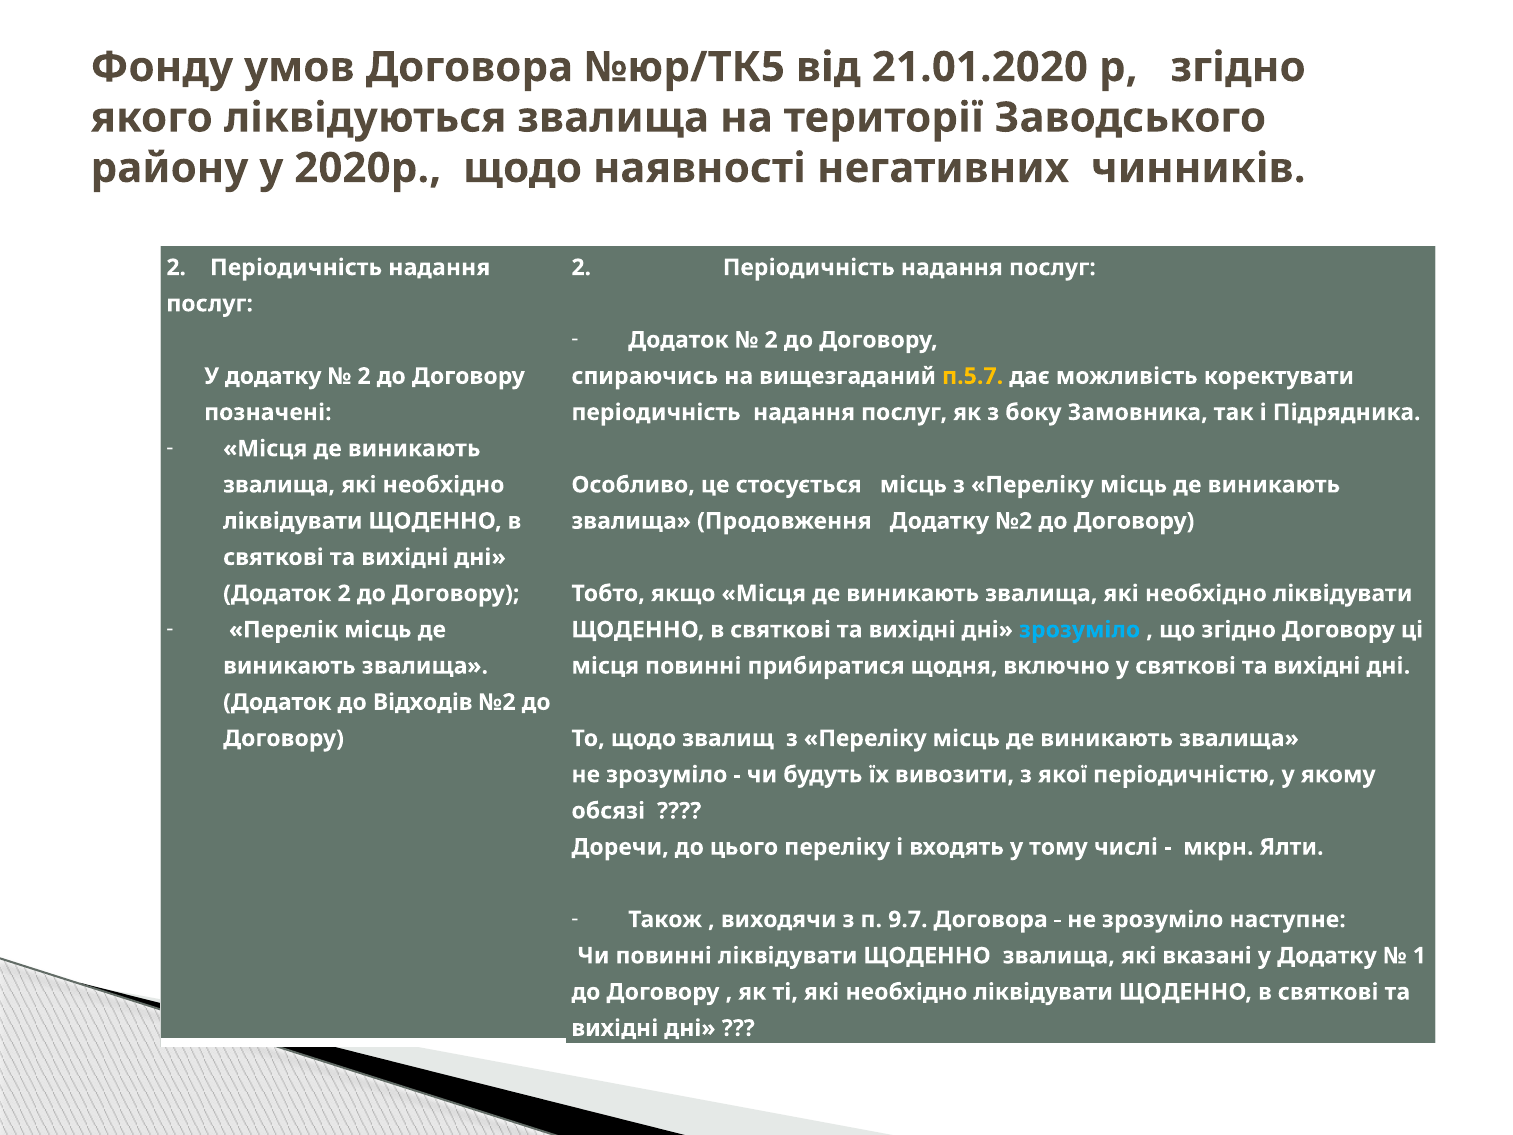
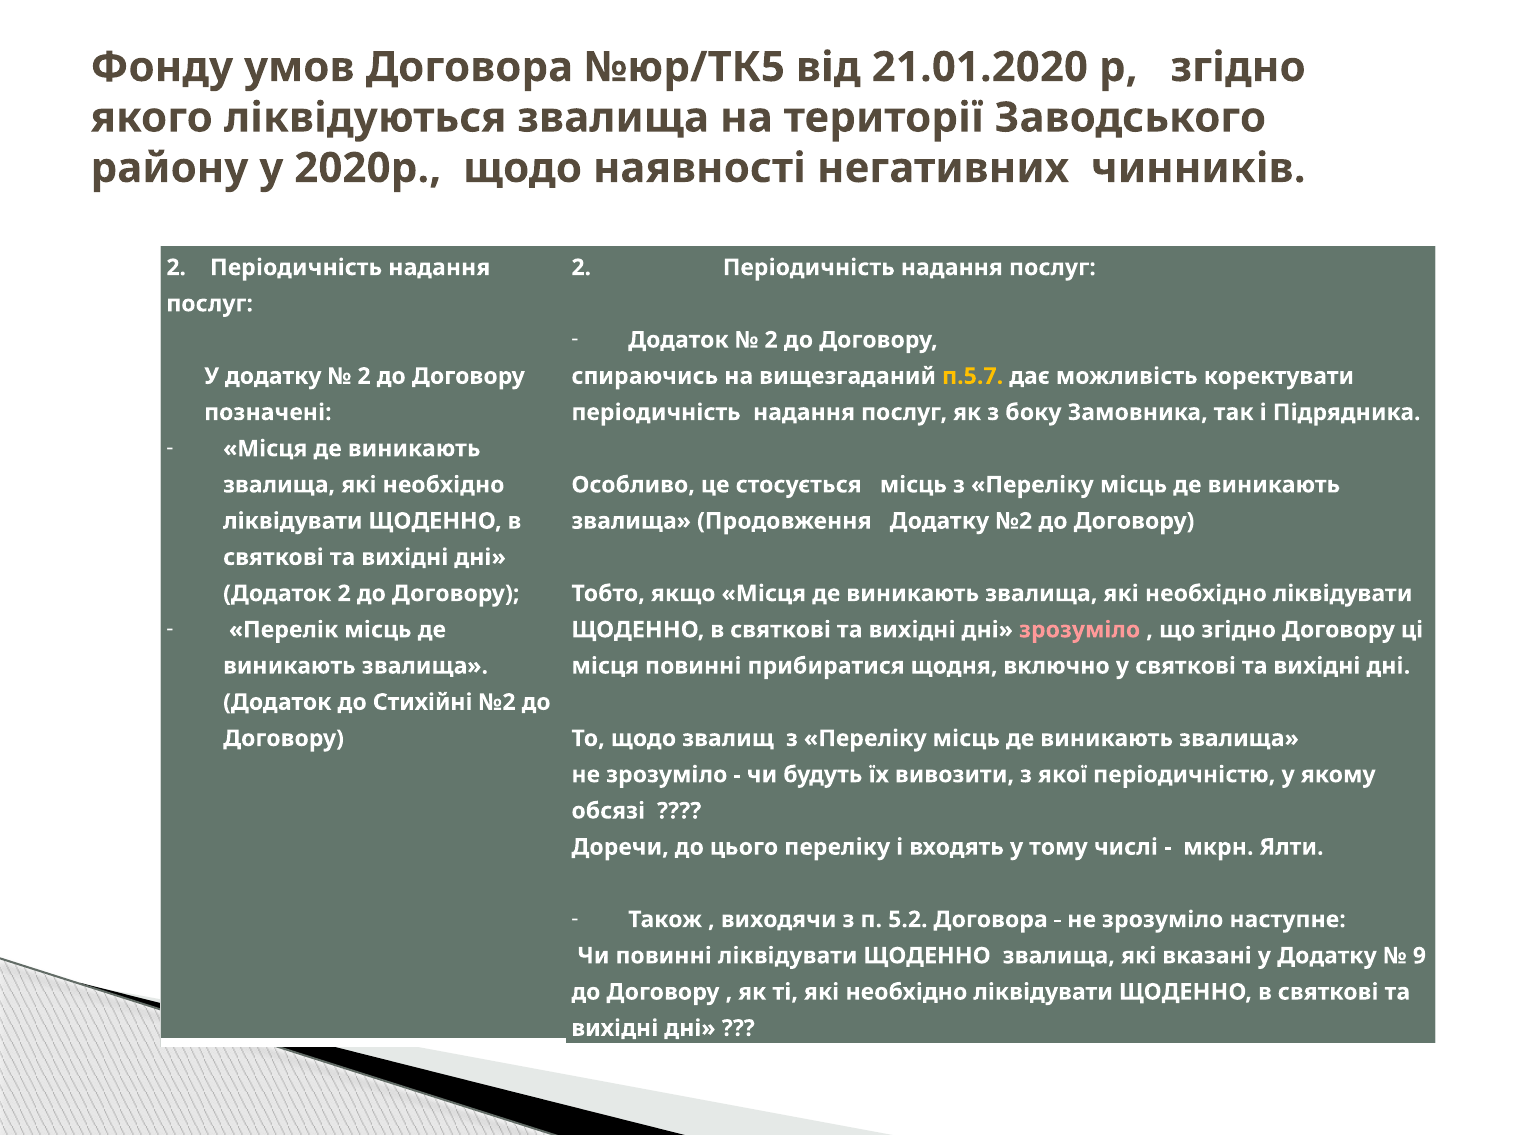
зрозуміло at (1080, 630) colour: light blue -> pink
Відходів: Відходів -> Стихійні
9.7: 9.7 -> 5.2
1: 1 -> 9
